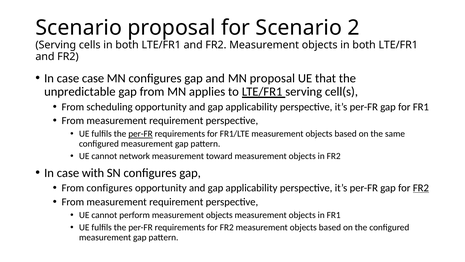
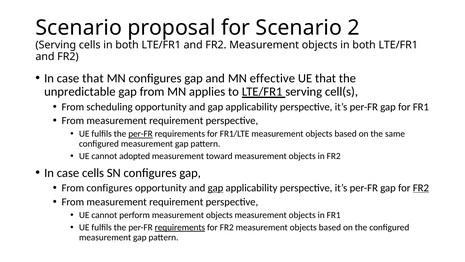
case case: case -> that
MN proposal: proposal -> effective
network: network -> adopted
case with: with -> cells
gap at (215, 188) underline: none -> present
requirements at (180, 227) underline: none -> present
